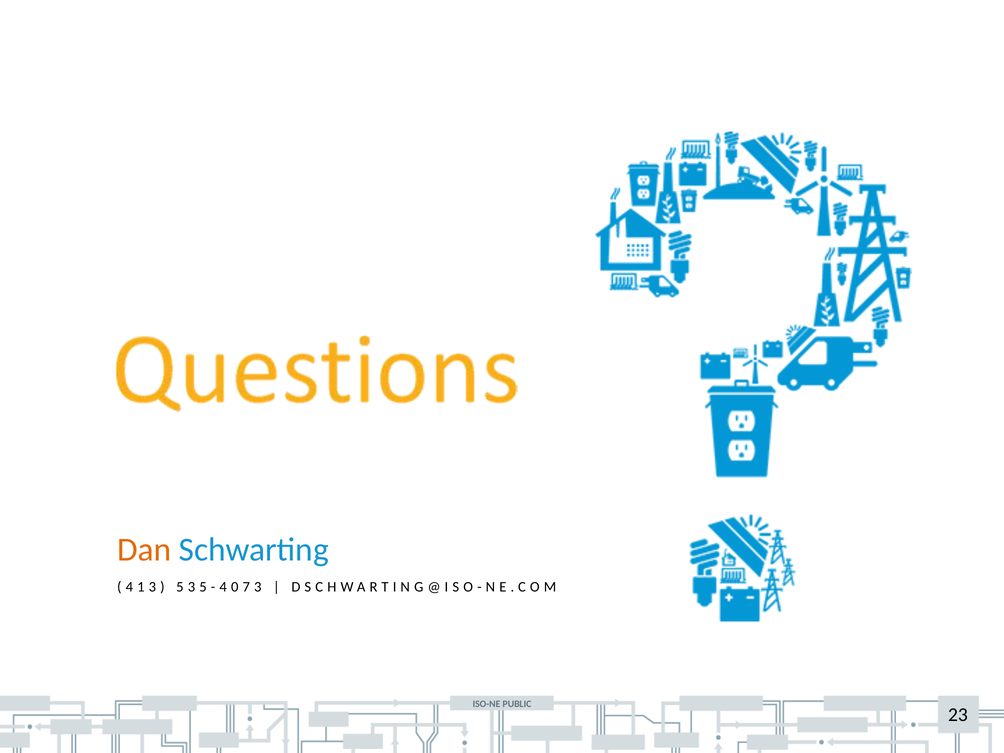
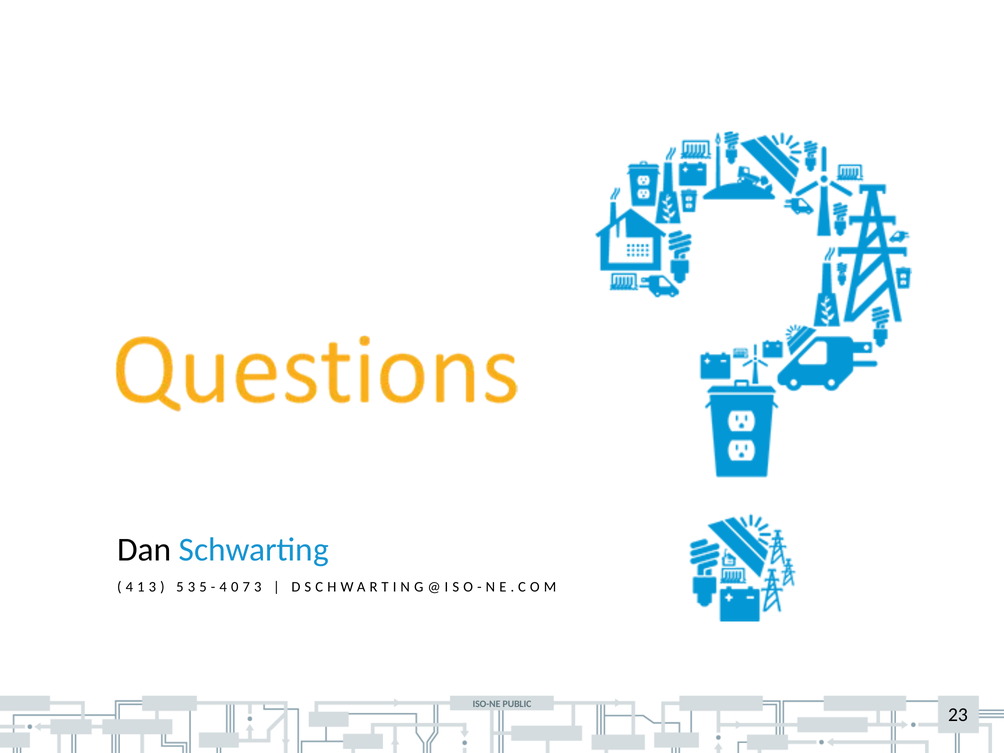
Dan colour: orange -> black
